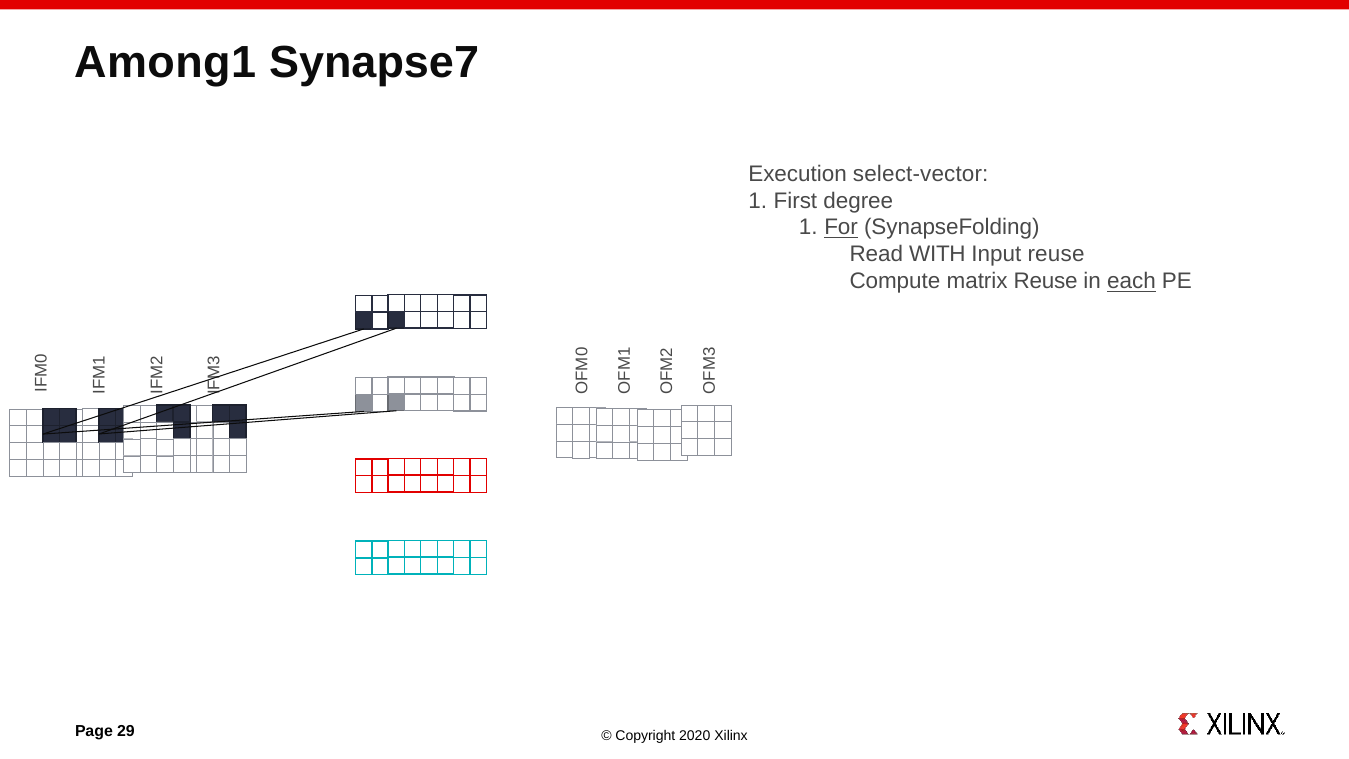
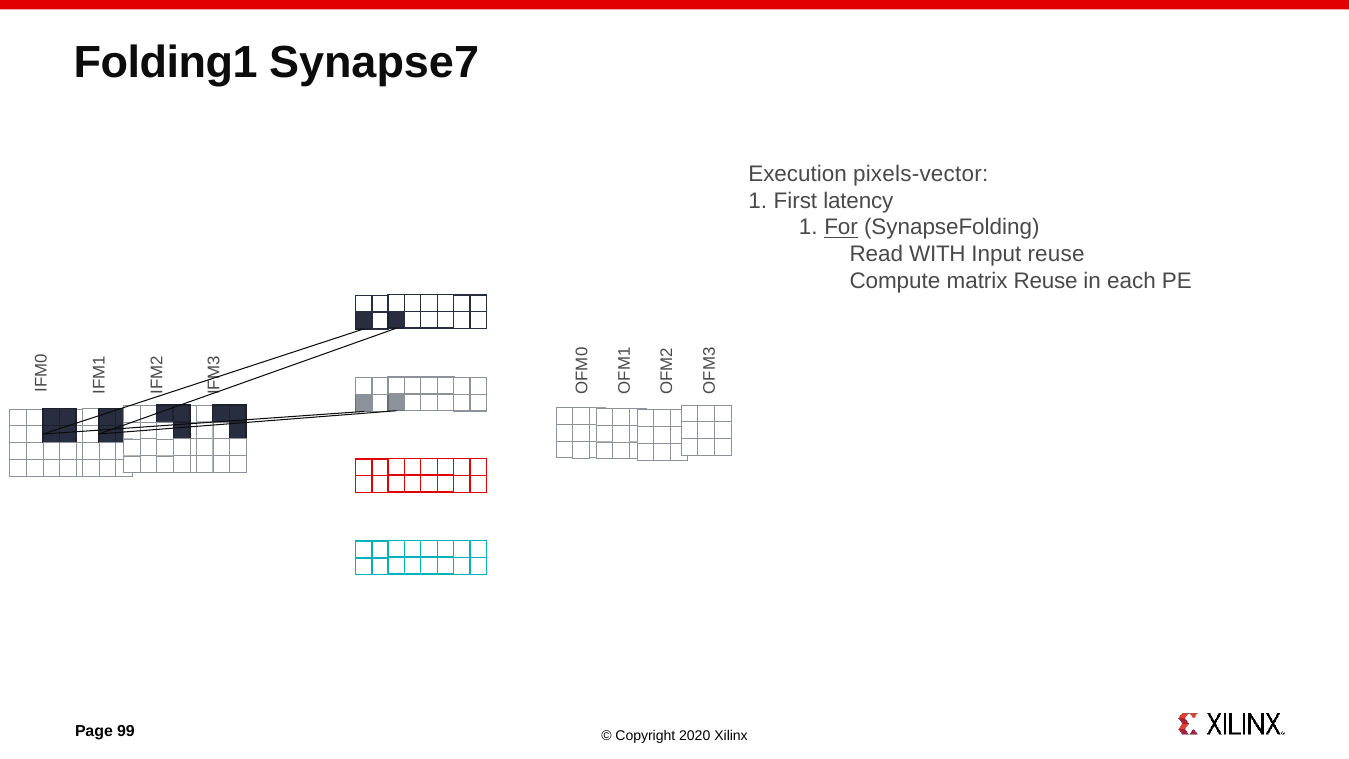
Among1: Among1 -> Folding1
select-vector: select-vector -> pixels-vector
degree: degree -> latency
each underline: present -> none
29: 29 -> 99
